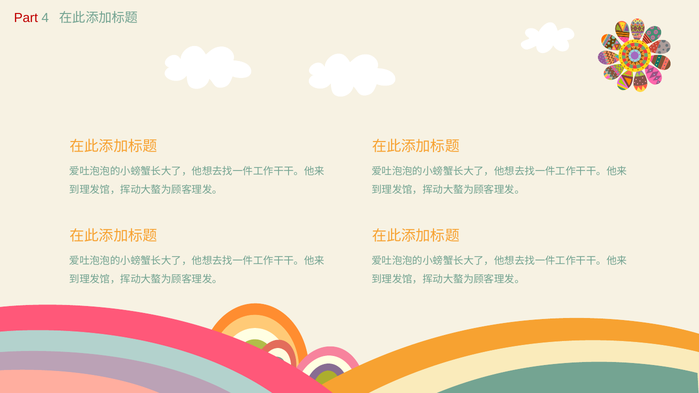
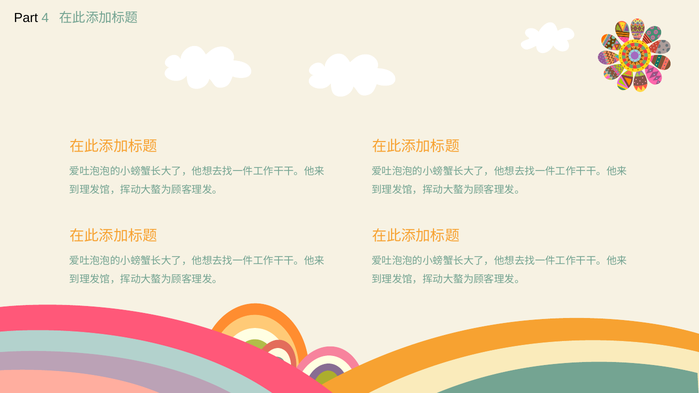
Part colour: red -> black
